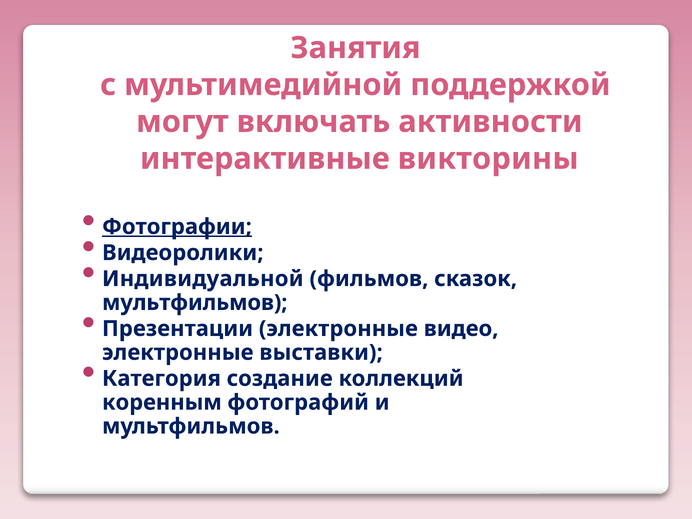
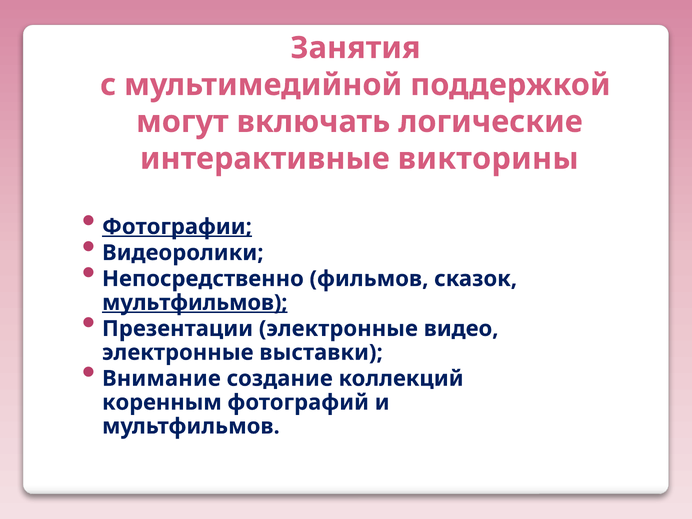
активности: активности -> логические
Индивидуальной: Индивидуальной -> Непосредственно
мультфильмов at (195, 303) underline: none -> present
Категория: Категория -> Внимание
